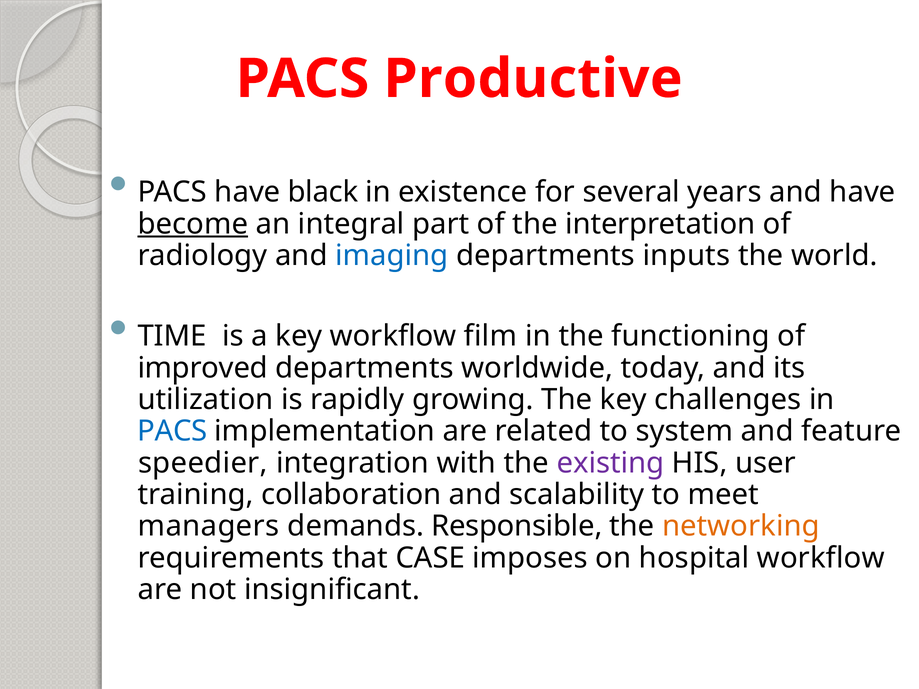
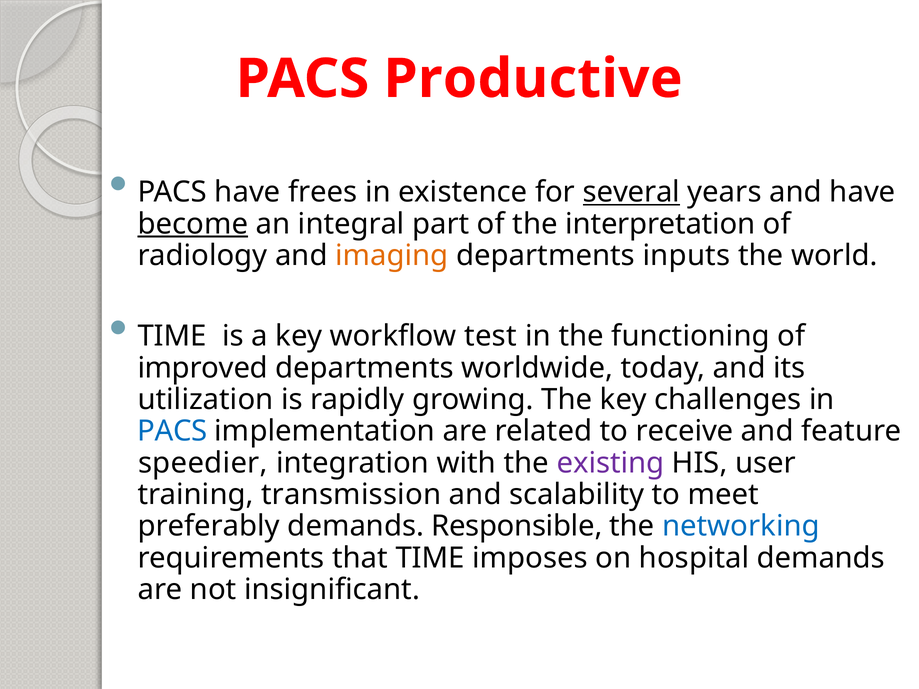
black: black -> frees
several underline: none -> present
imaging colour: blue -> orange
film: film -> test
system: system -> receive
collaboration: collaboration -> transmission
managers: managers -> preferably
networking colour: orange -> blue
that CASE: CASE -> TIME
hospital workflow: workflow -> demands
